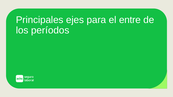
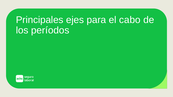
entre: entre -> cabo
